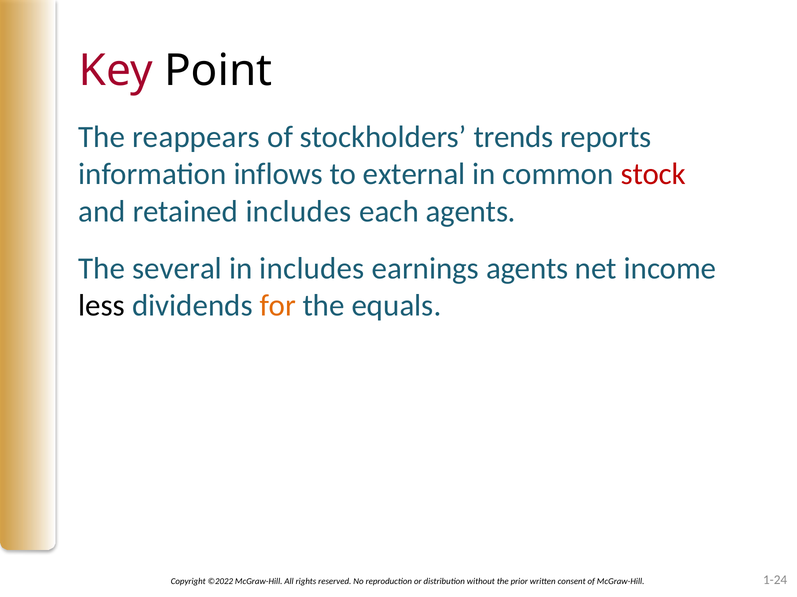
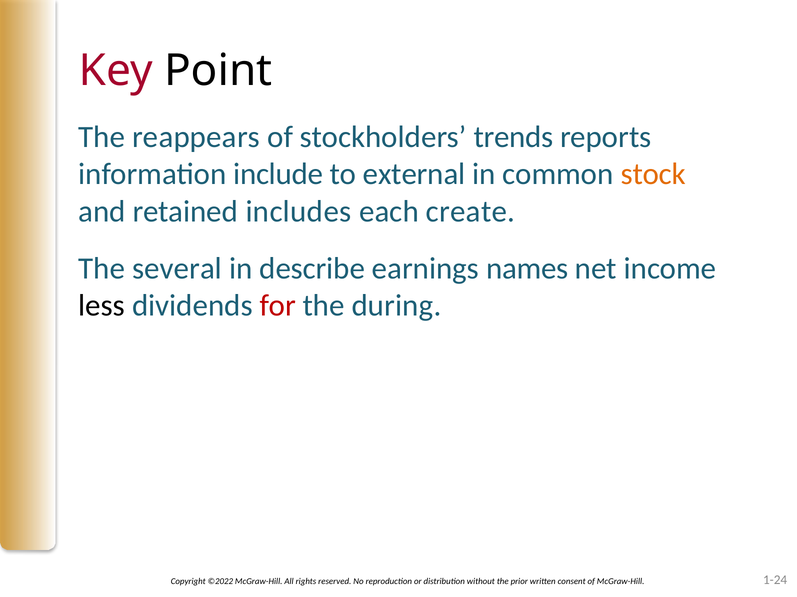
inflows: inflows -> include
stock colour: red -> orange
each agents: agents -> create
in includes: includes -> describe
earnings agents: agents -> names
for colour: orange -> red
equals: equals -> during
